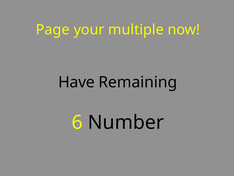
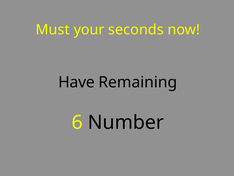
Page: Page -> Must
multiple: multiple -> seconds
